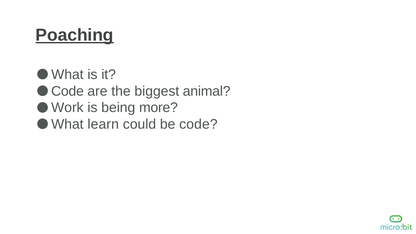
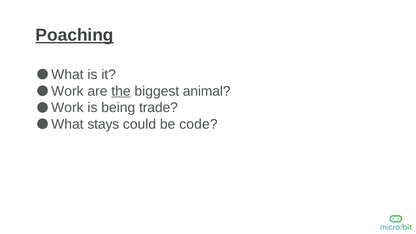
Code at (67, 91): Code -> Work
the underline: none -> present
more: more -> trade
learn: learn -> stays
